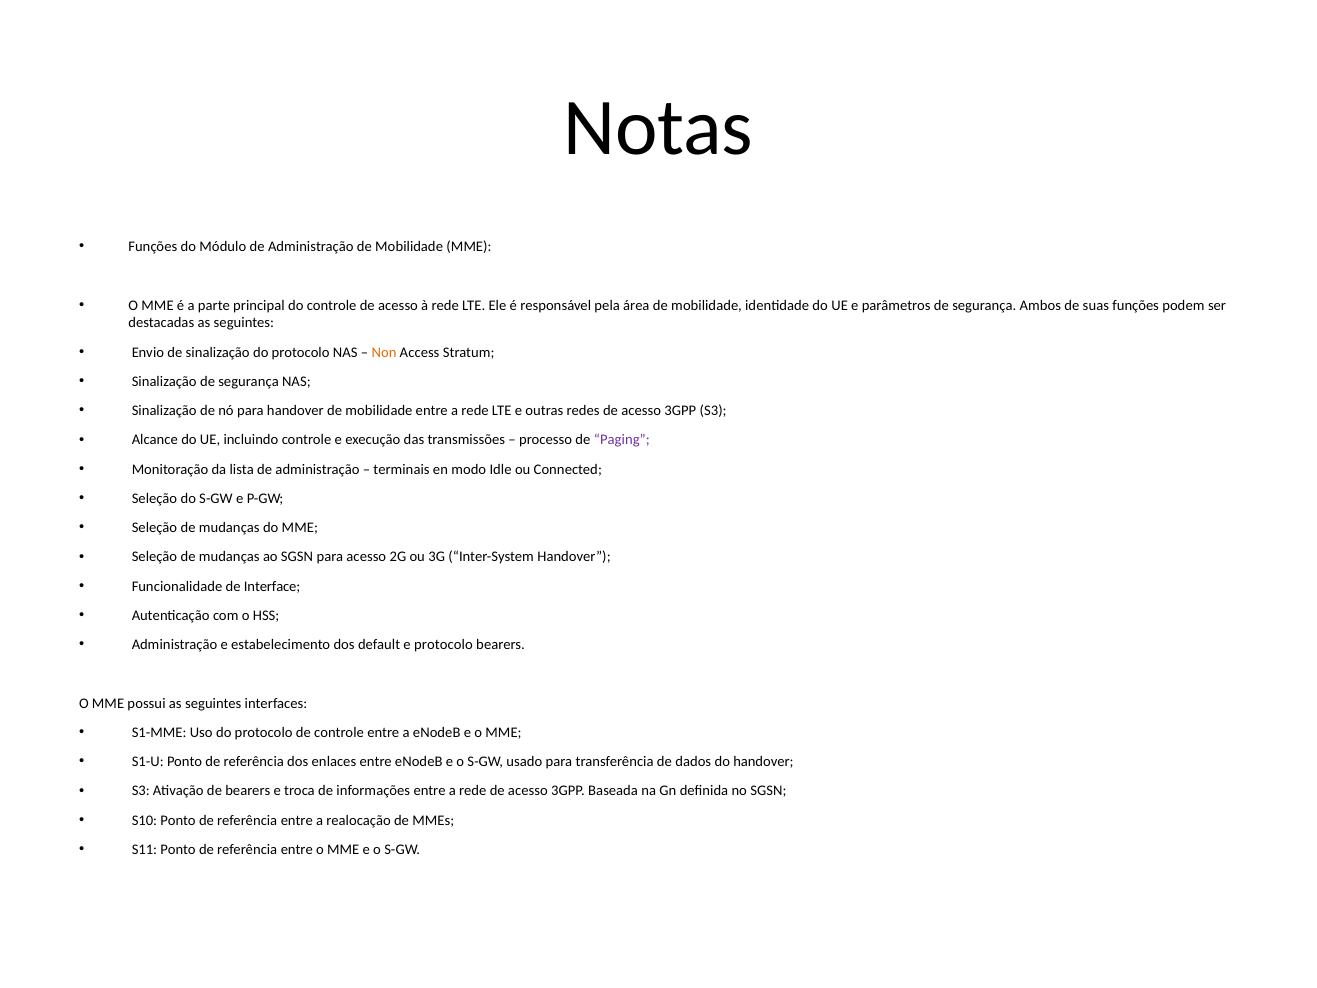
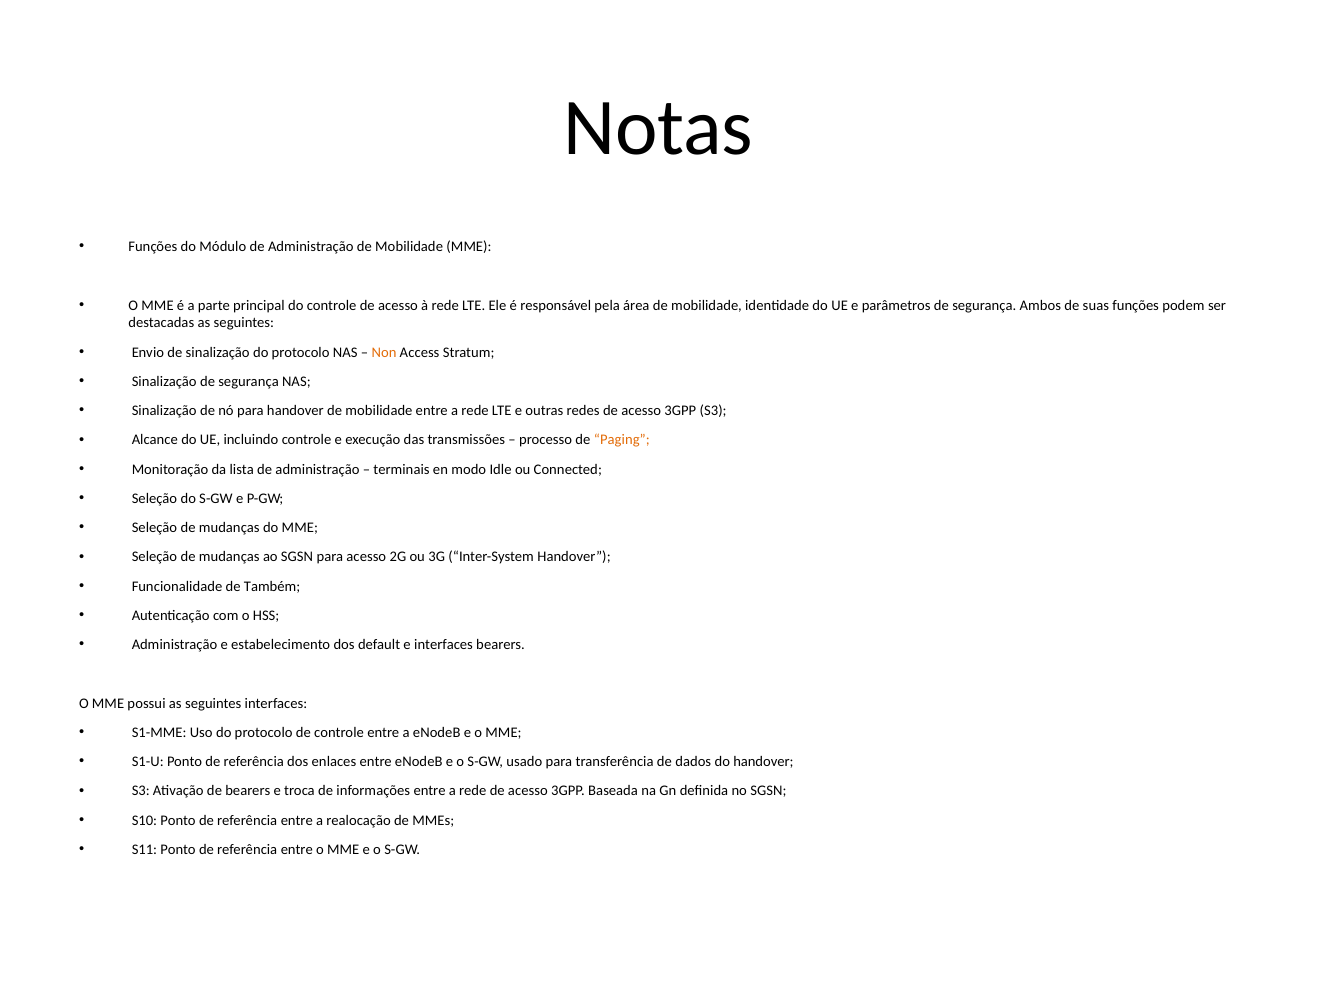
Paging colour: purple -> orange
Interface: Interface -> Também
e protocolo: protocolo -> interfaces
